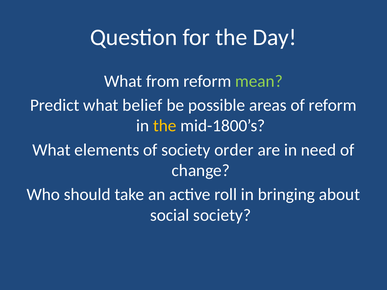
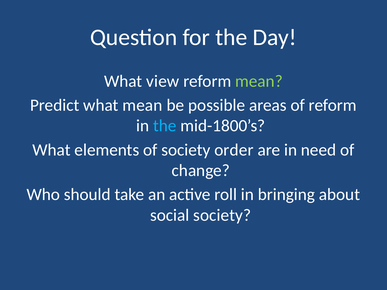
from: from -> view
what belief: belief -> mean
the at (165, 126) colour: yellow -> light blue
